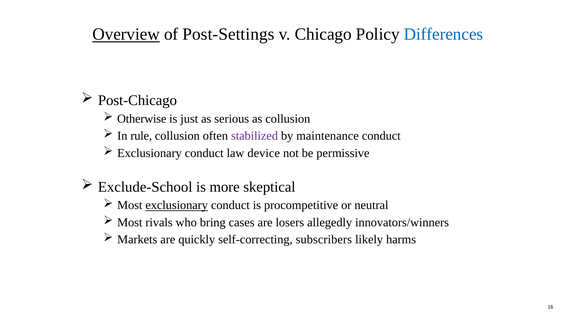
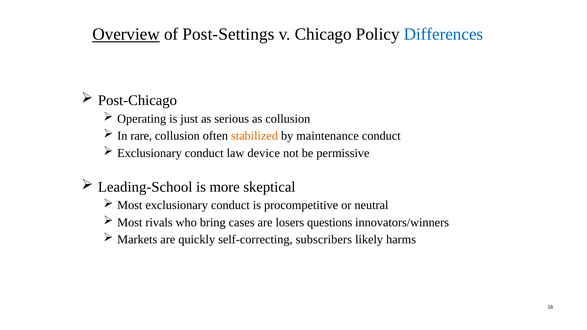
Otherwise: Otherwise -> Operating
rule: rule -> rare
stabilized colour: purple -> orange
Exclude-School: Exclude-School -> Leading-School
exclusionary at (177, 205) underline: present -> none
allegedly: allegedly -> questions
